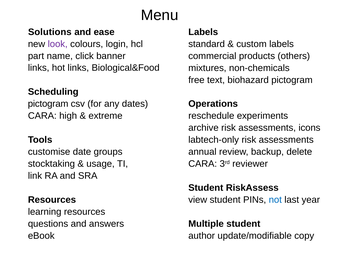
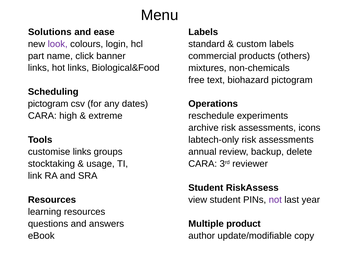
customise date: date -> links
not colour: blue -> purple
Multiple student: student -> product
